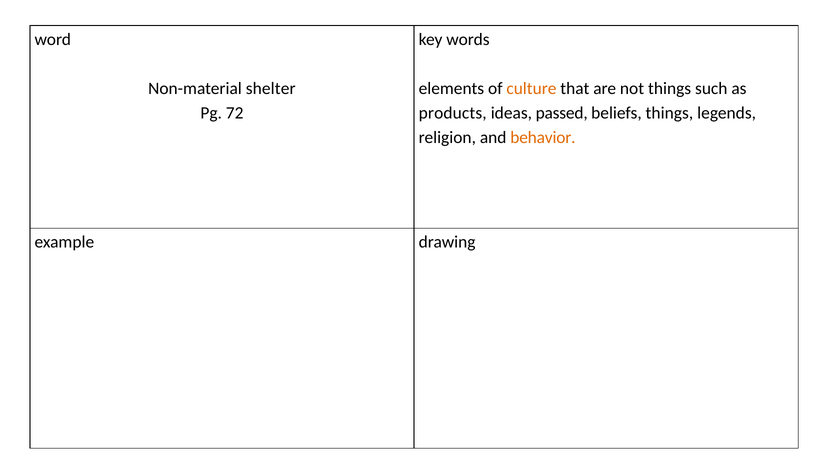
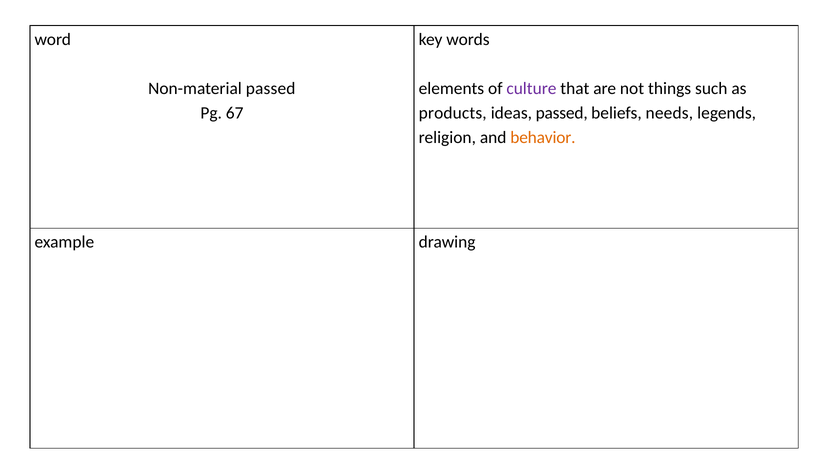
Non-material shelter: shelter -> passed
culture colour: orange -> purple
72: 72 -> 67
beliefs things: things -> needs
